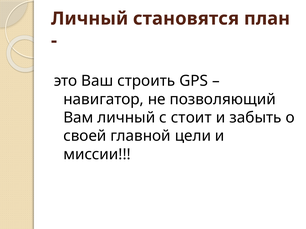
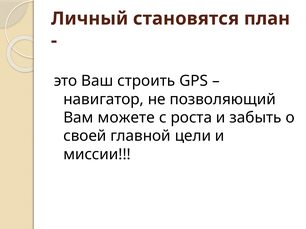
Вам личный: личный -> можете
стоит: стоит -> роста
